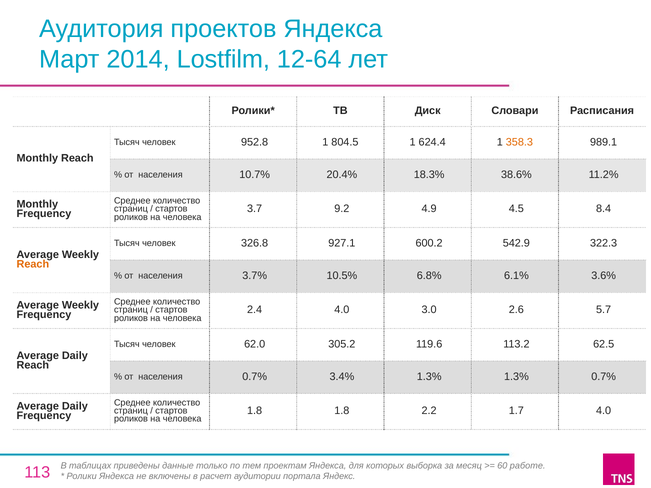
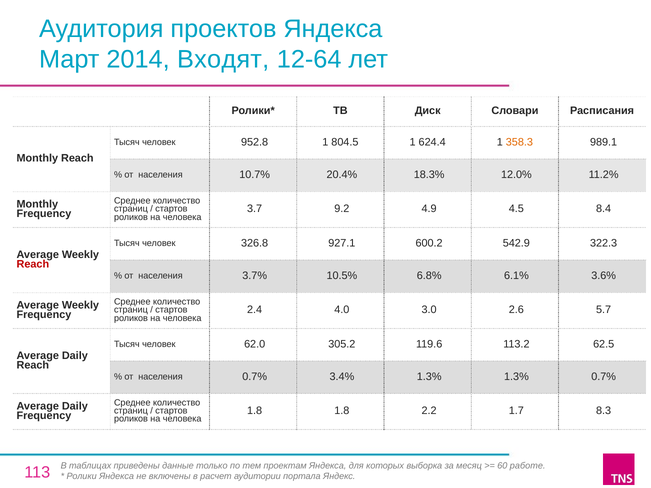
Lostfilm: Lostfilm -> Входят
38.6%: 38.6% -> 12.0%
Reach at (33, 264) colour: orange -> red
1.7 4.0: 4.0 -> 8.3
